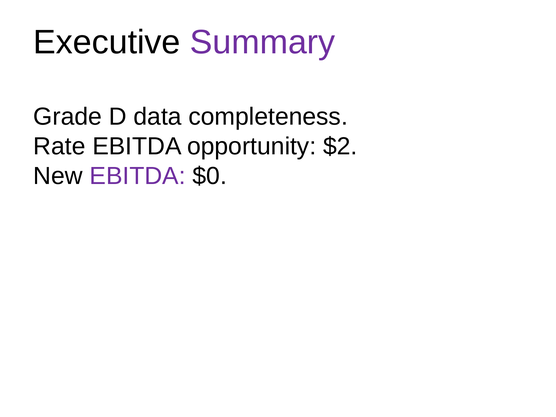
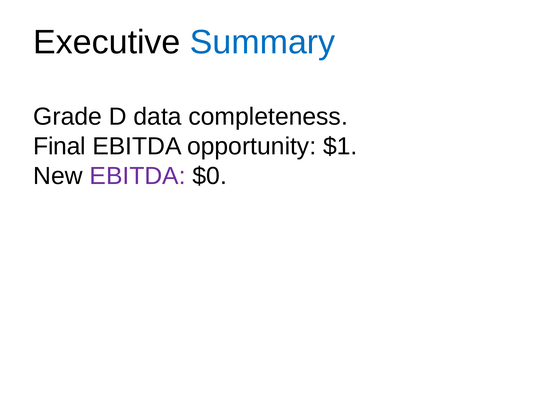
Summary colour: purple -> blue
Rate: Rate -> Final
$2: $2 -> $1
